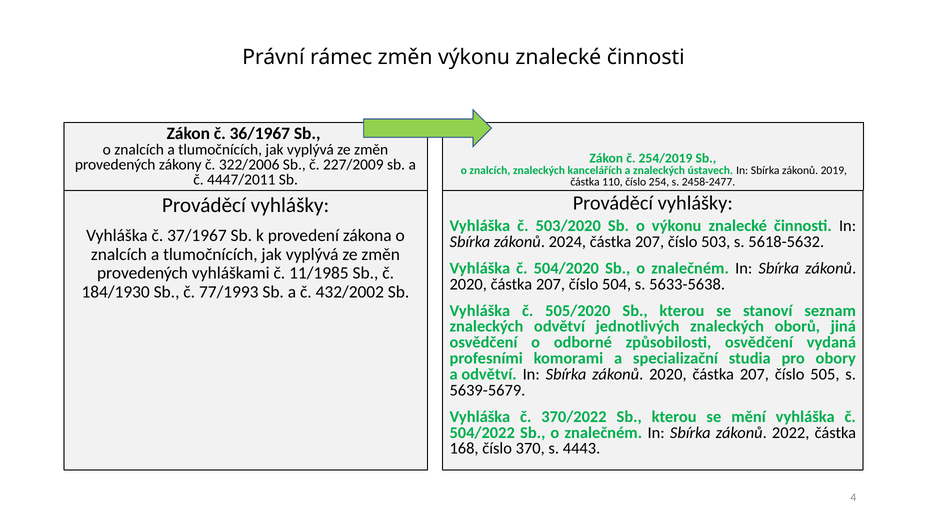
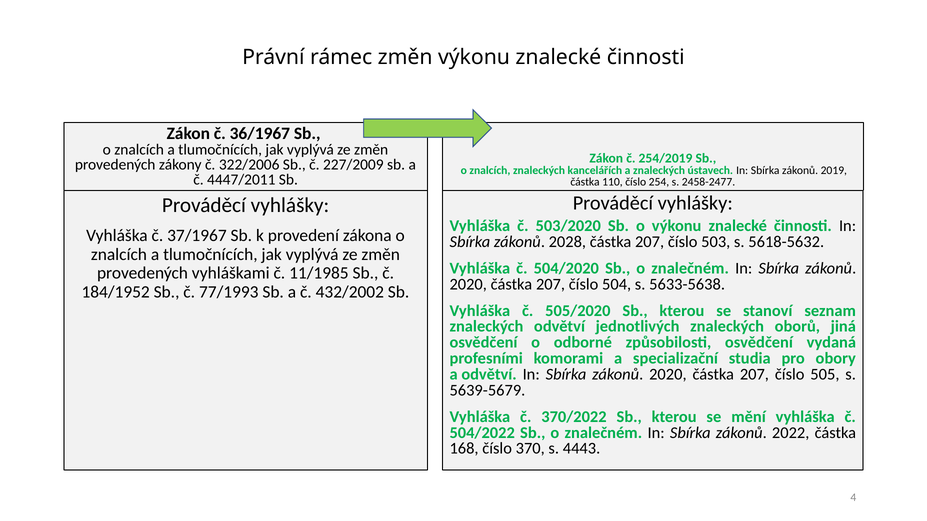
2024: 2024 -> 2028
184/1930: 184/1930 -> 184/1952
